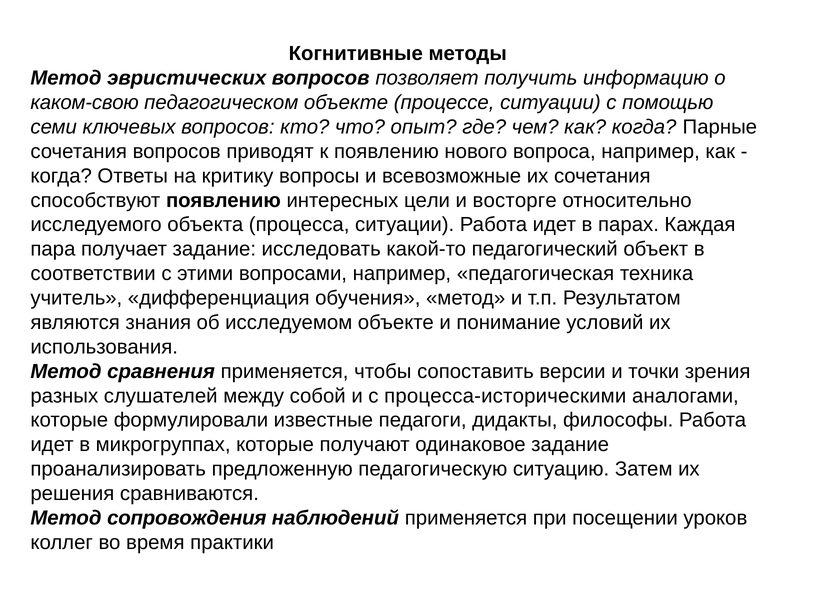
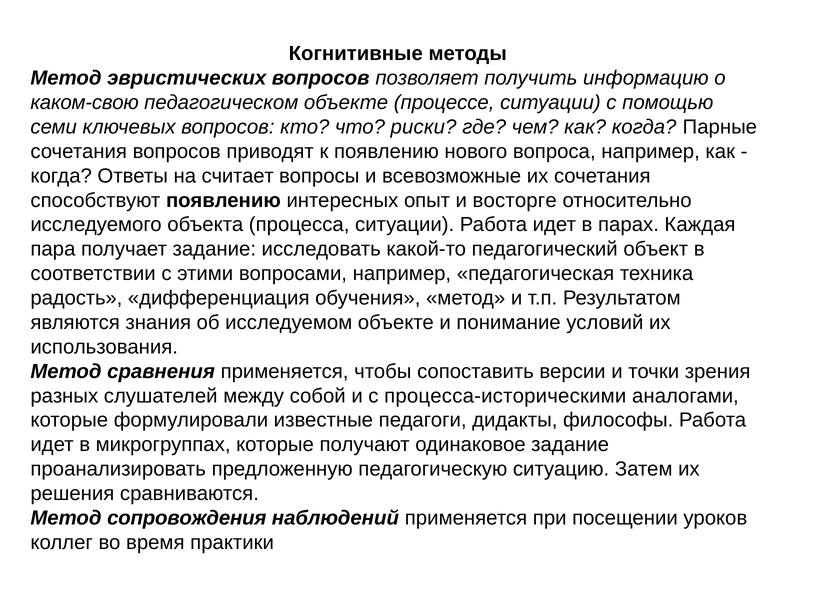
опыт: опыт -> риски
критику: критику -> считает
цели: цели -> опыт
учитель: учитель -> радость
